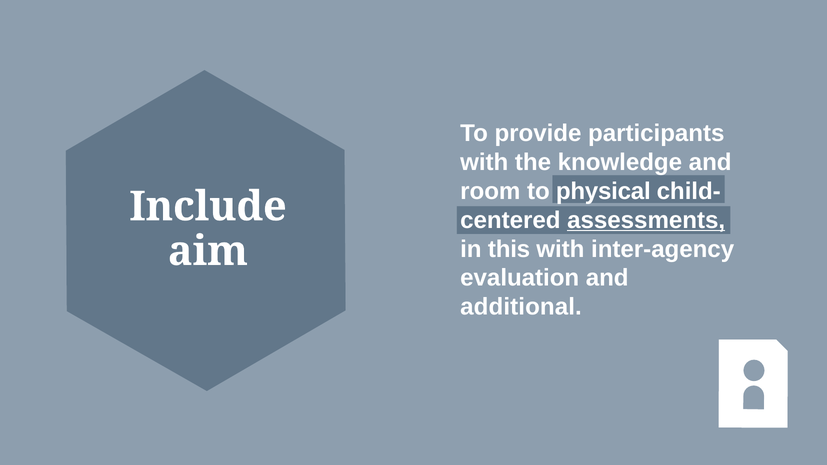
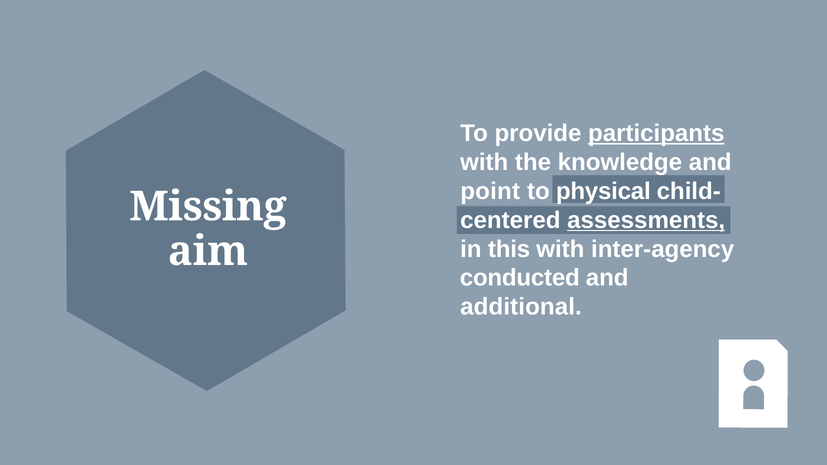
participants underline: none -> present
room: room -> point
Include: Include -> Missing
evaluation: evaluation -> conducted
